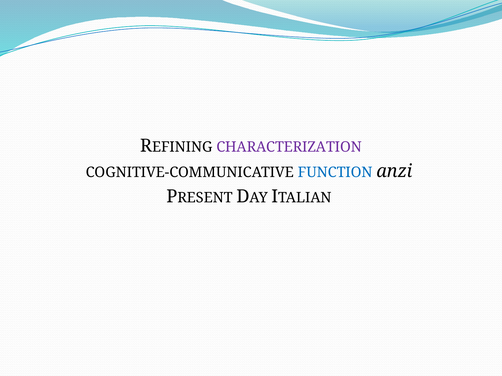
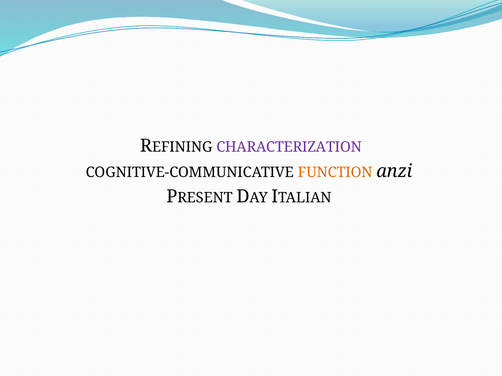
FUNCTION colour: blue -> orange
